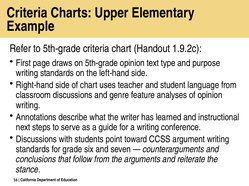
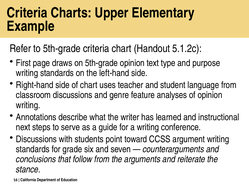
1.9.2c: 1.9.2c -> 5.1.2c
